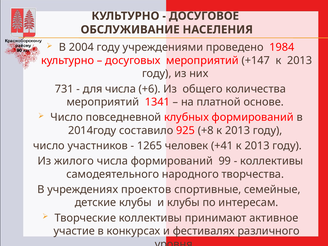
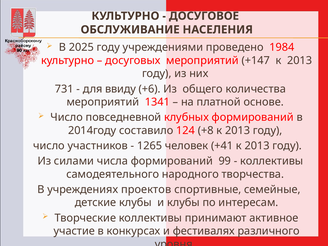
2004: 2004 -> 2025
для числа: числа -> ввиду
925: 925 -> 124
жилого: жилого -> силами
